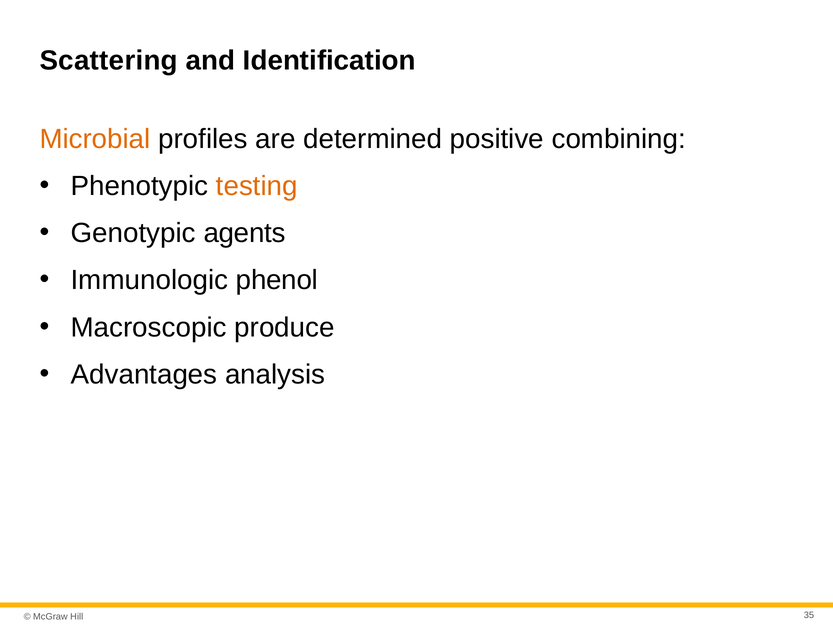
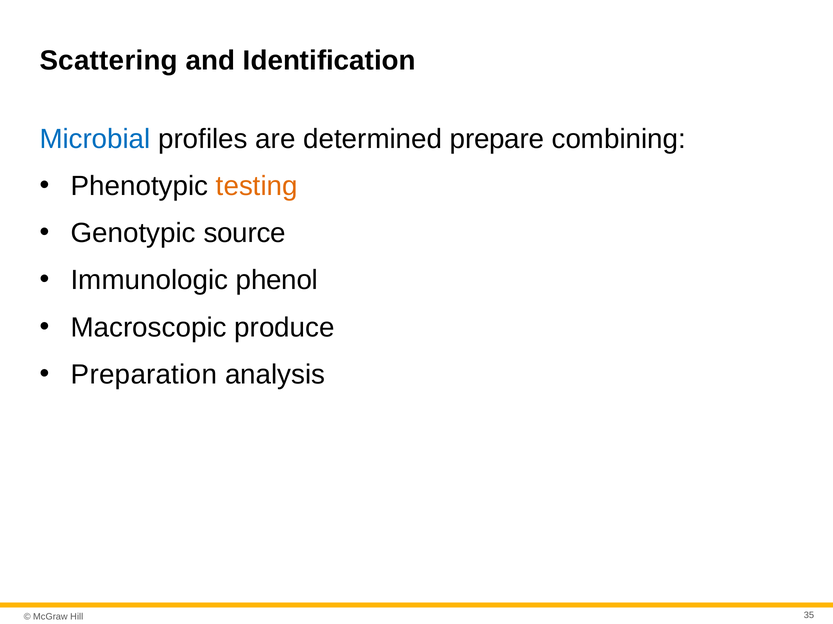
Microbial colour: orange -> blue
positive: positive -> prepare
agents: agents -> source
Advantages: Advantages -> Preparation
